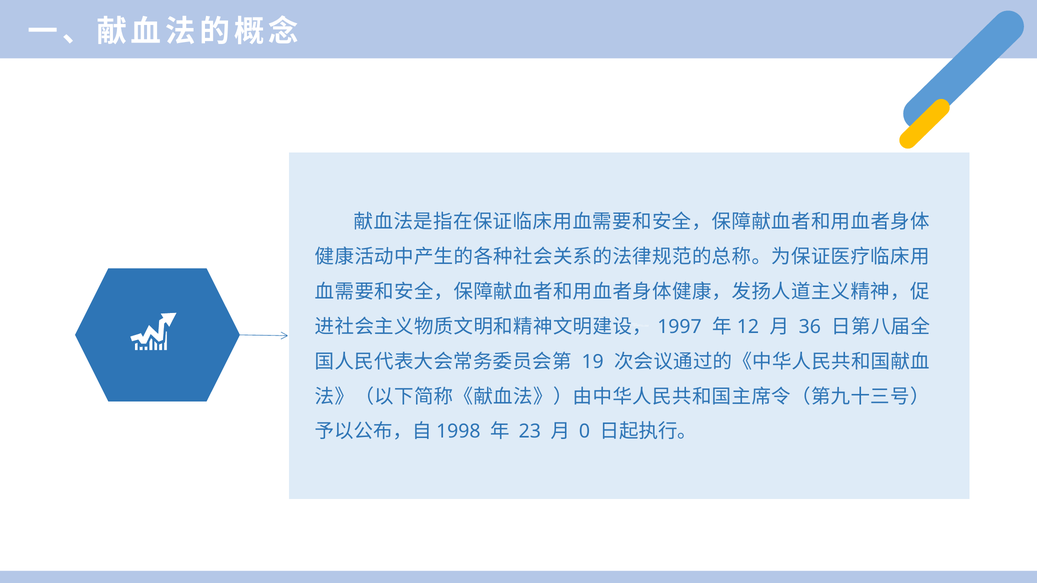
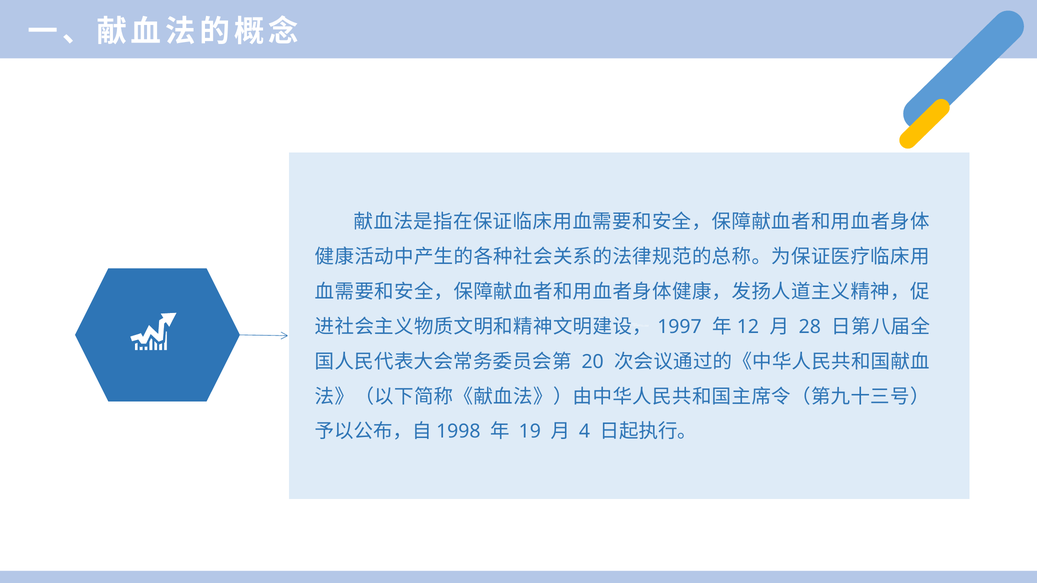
36: 36 -> 28
19: 19 -> 20
23: 23 -> 19
0: 0 -> 4
